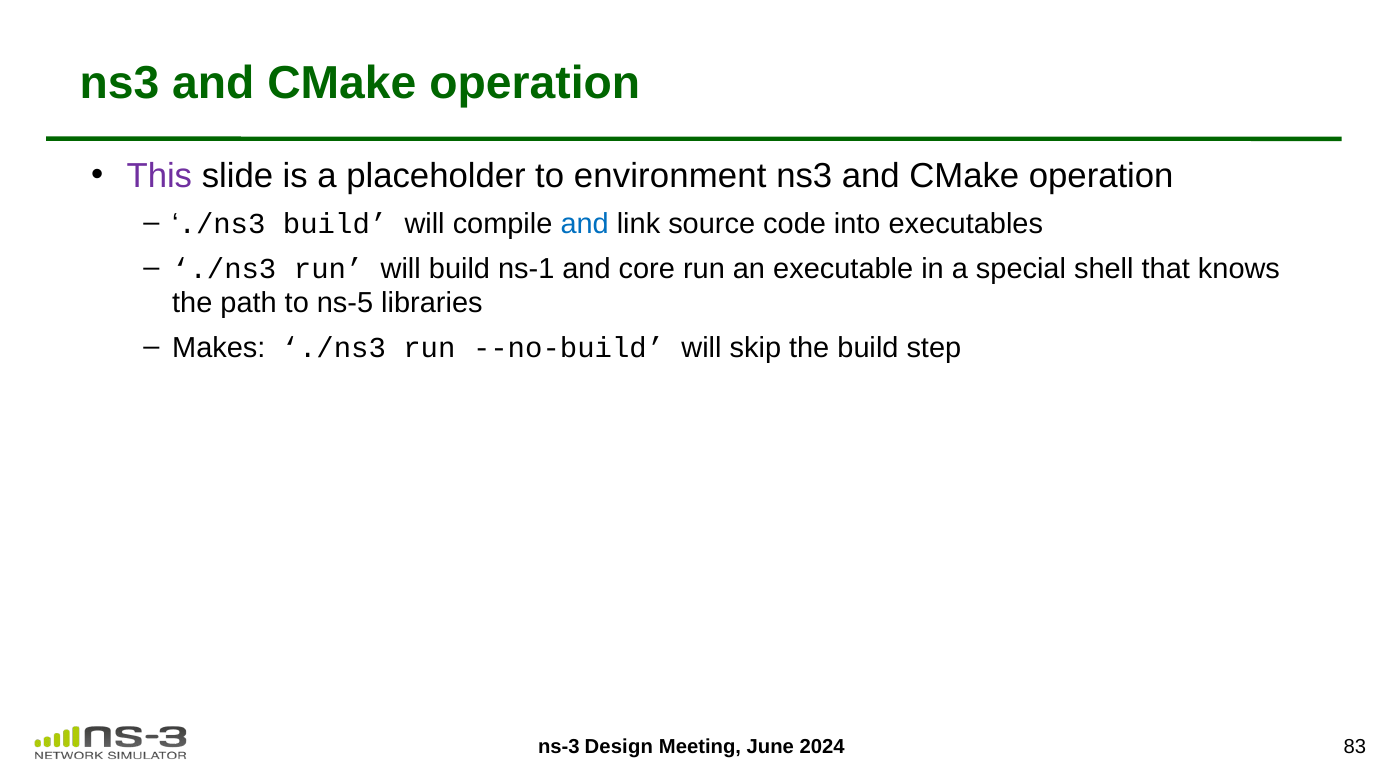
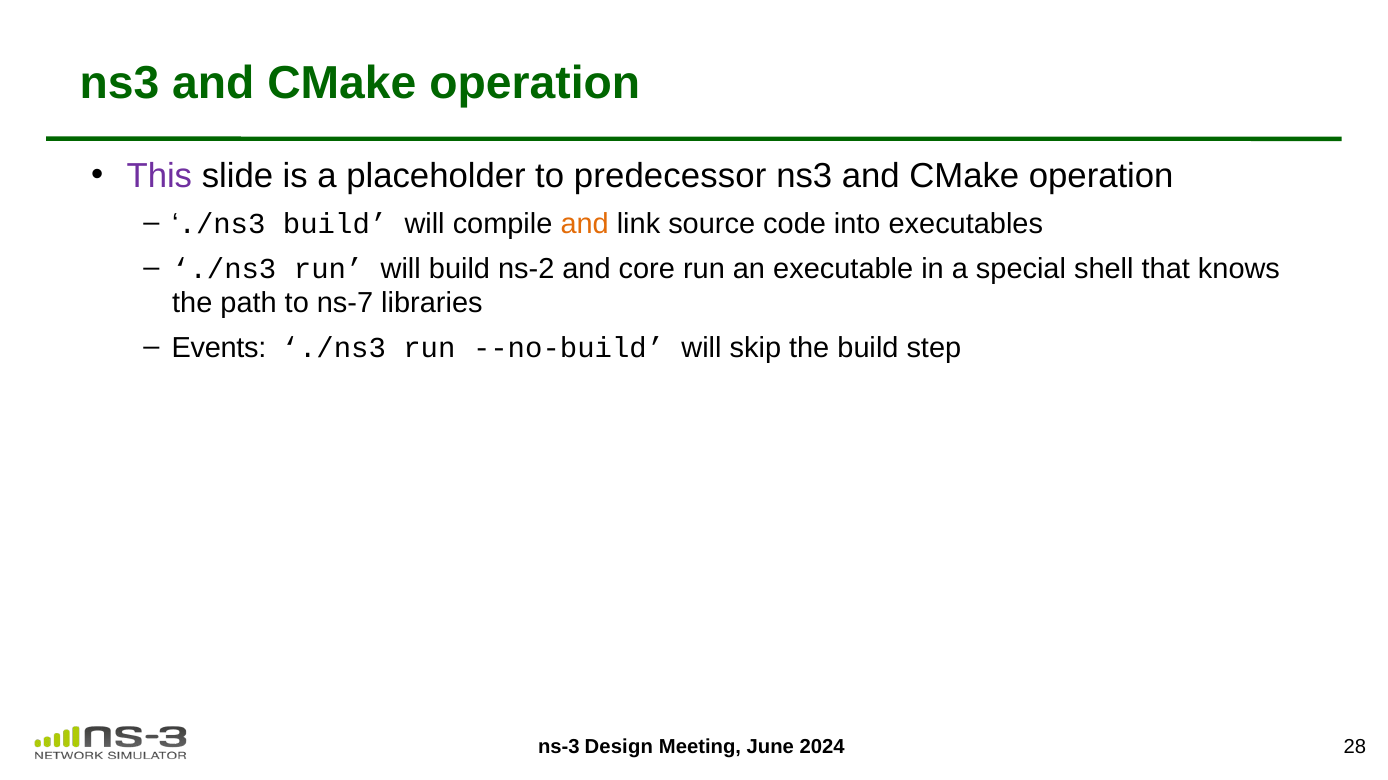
environment: environment -> predecessor
and at (585, 224) colour: blue -> orange
ns-1: ns-1 -> ns-2
ns-5: ns-5 -> ns-7
Makes: Makes -> Events
83: 83 -> 28
